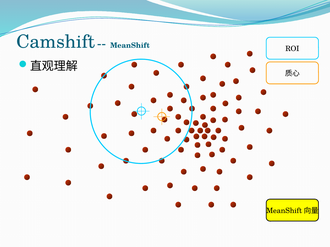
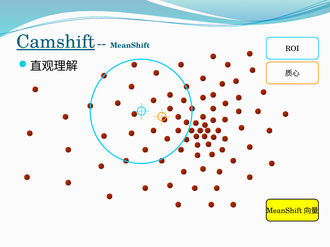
Camshift underline: none -> present
